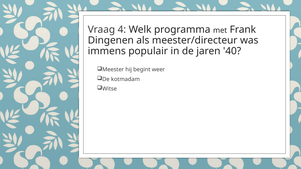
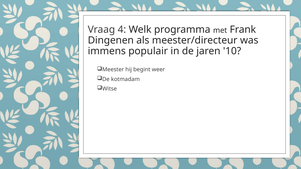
40: 40 -> 10
